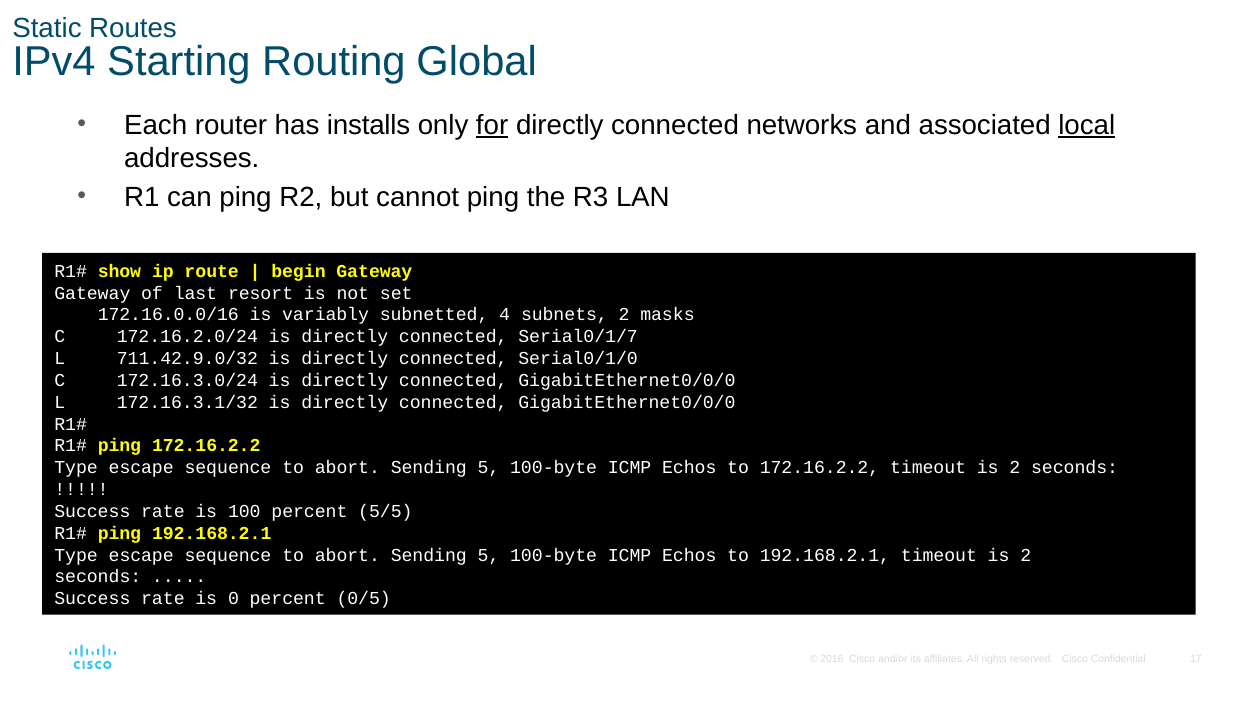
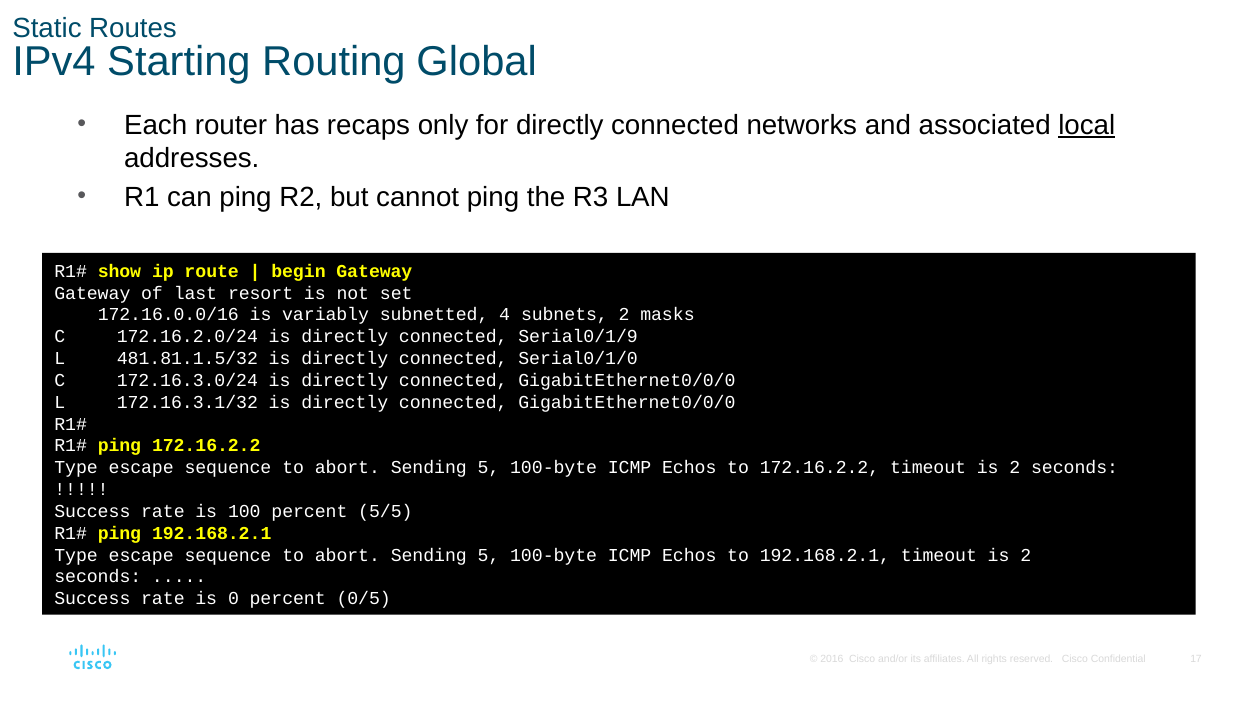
installs: installs -> recaps
for underline: present -> none
Serial0/1/7: Serial0/1/7 -> Serial0/1/9
711.42.9.0/32: 711.42.9.0/32 -> 481.81.1.5/32
